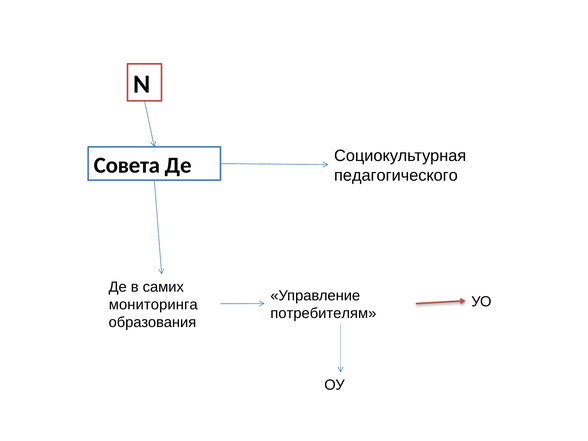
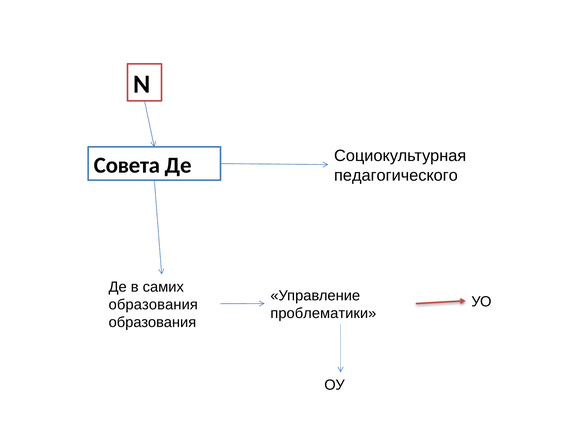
мониторинга at (153, 305): мониторинга -> образования
потребителям: потребителям -> проблематики
